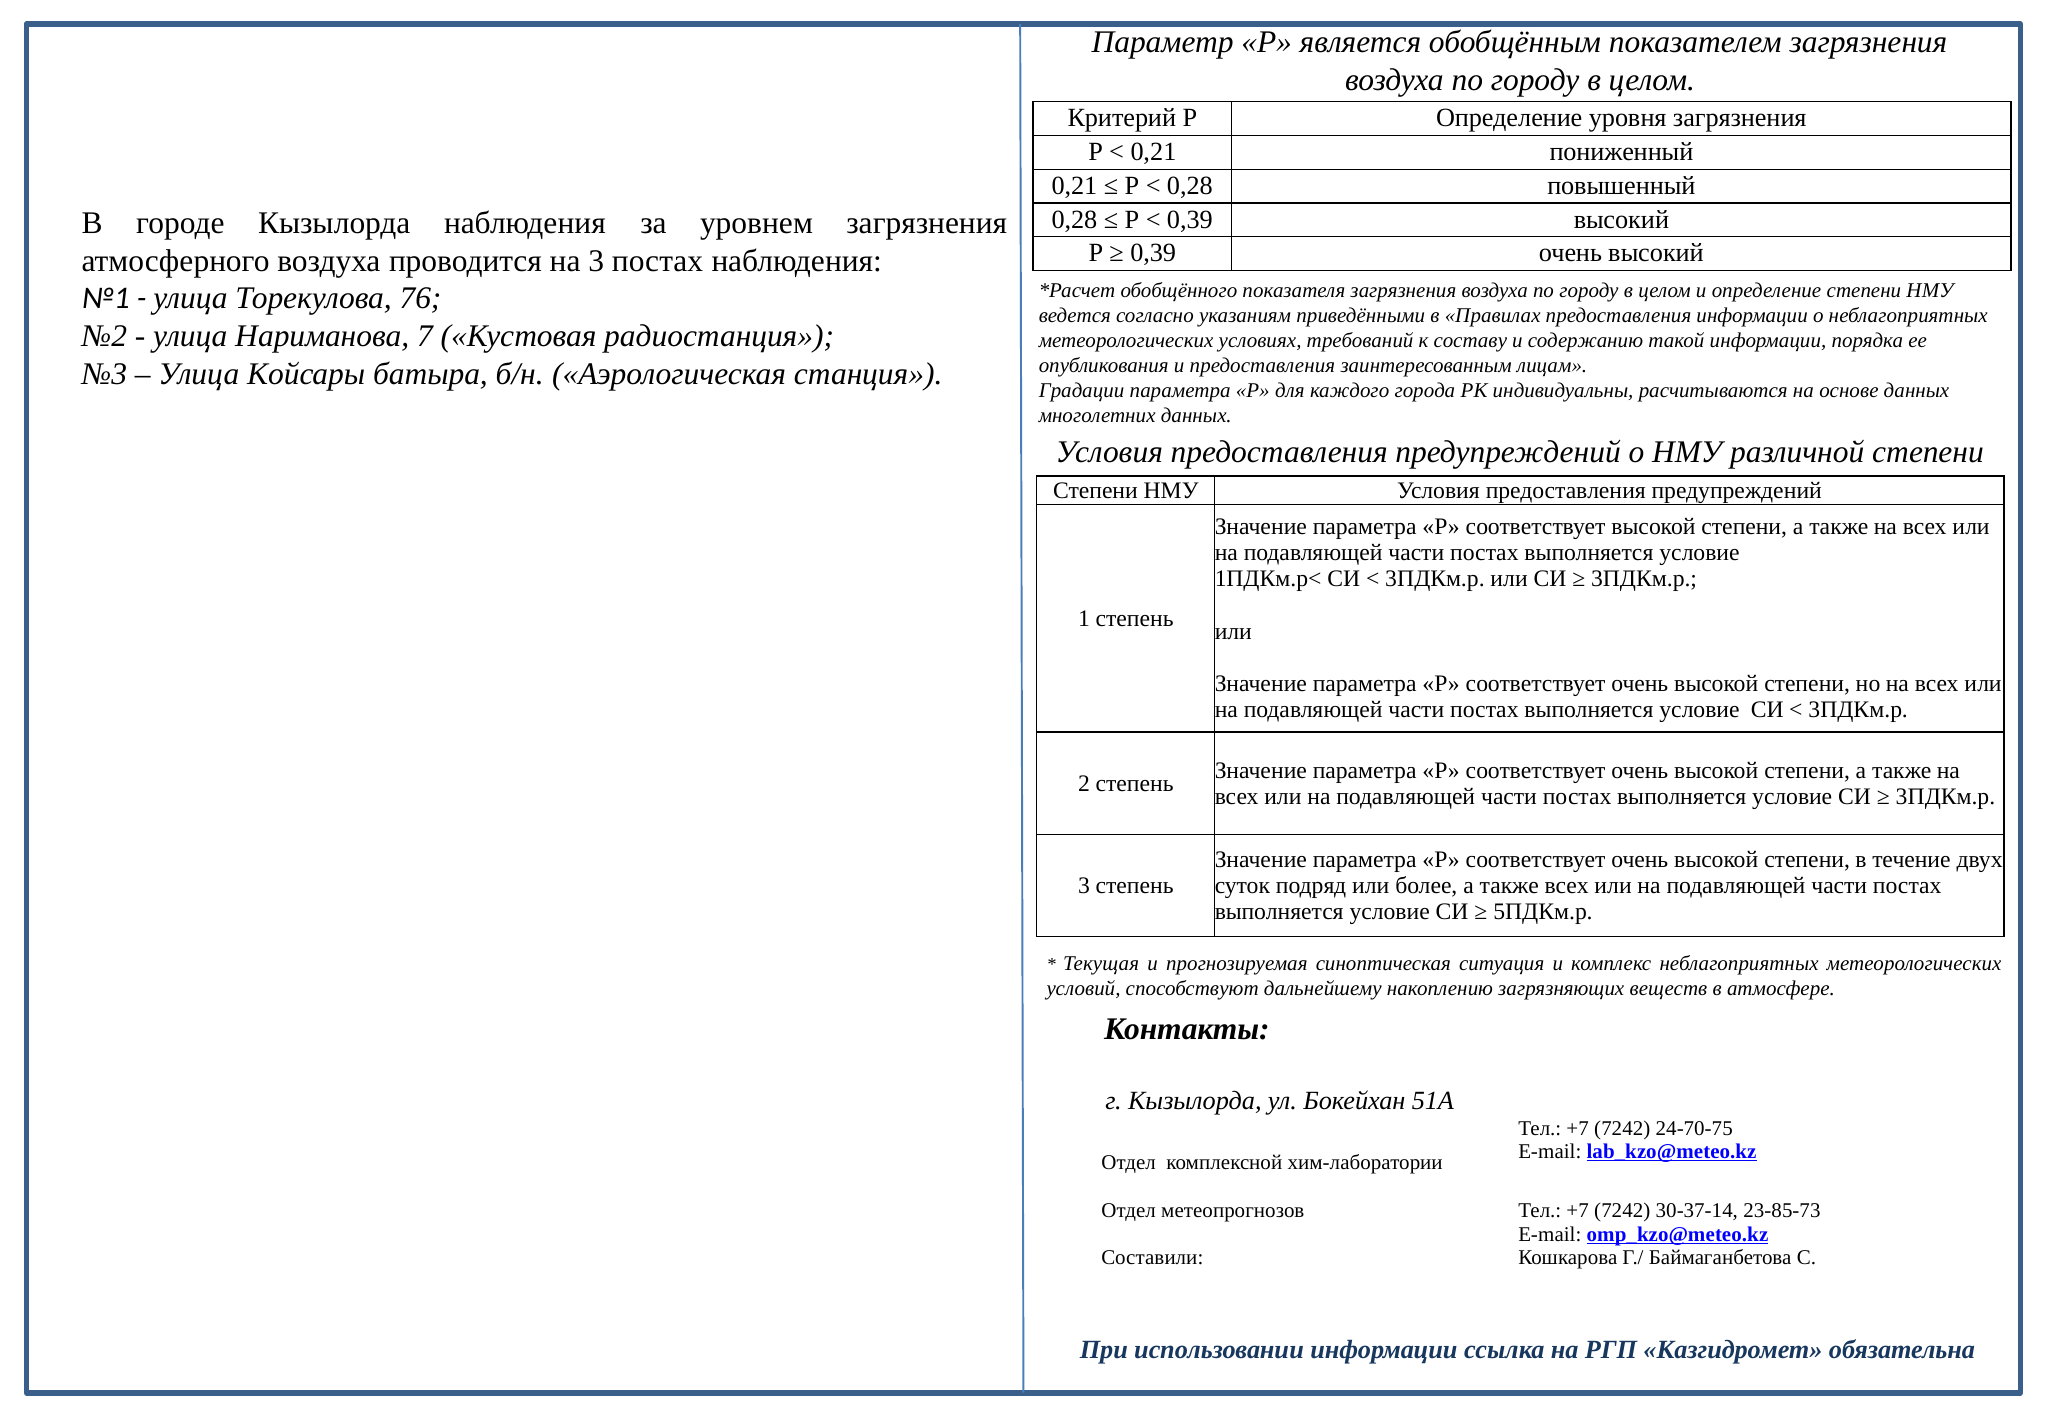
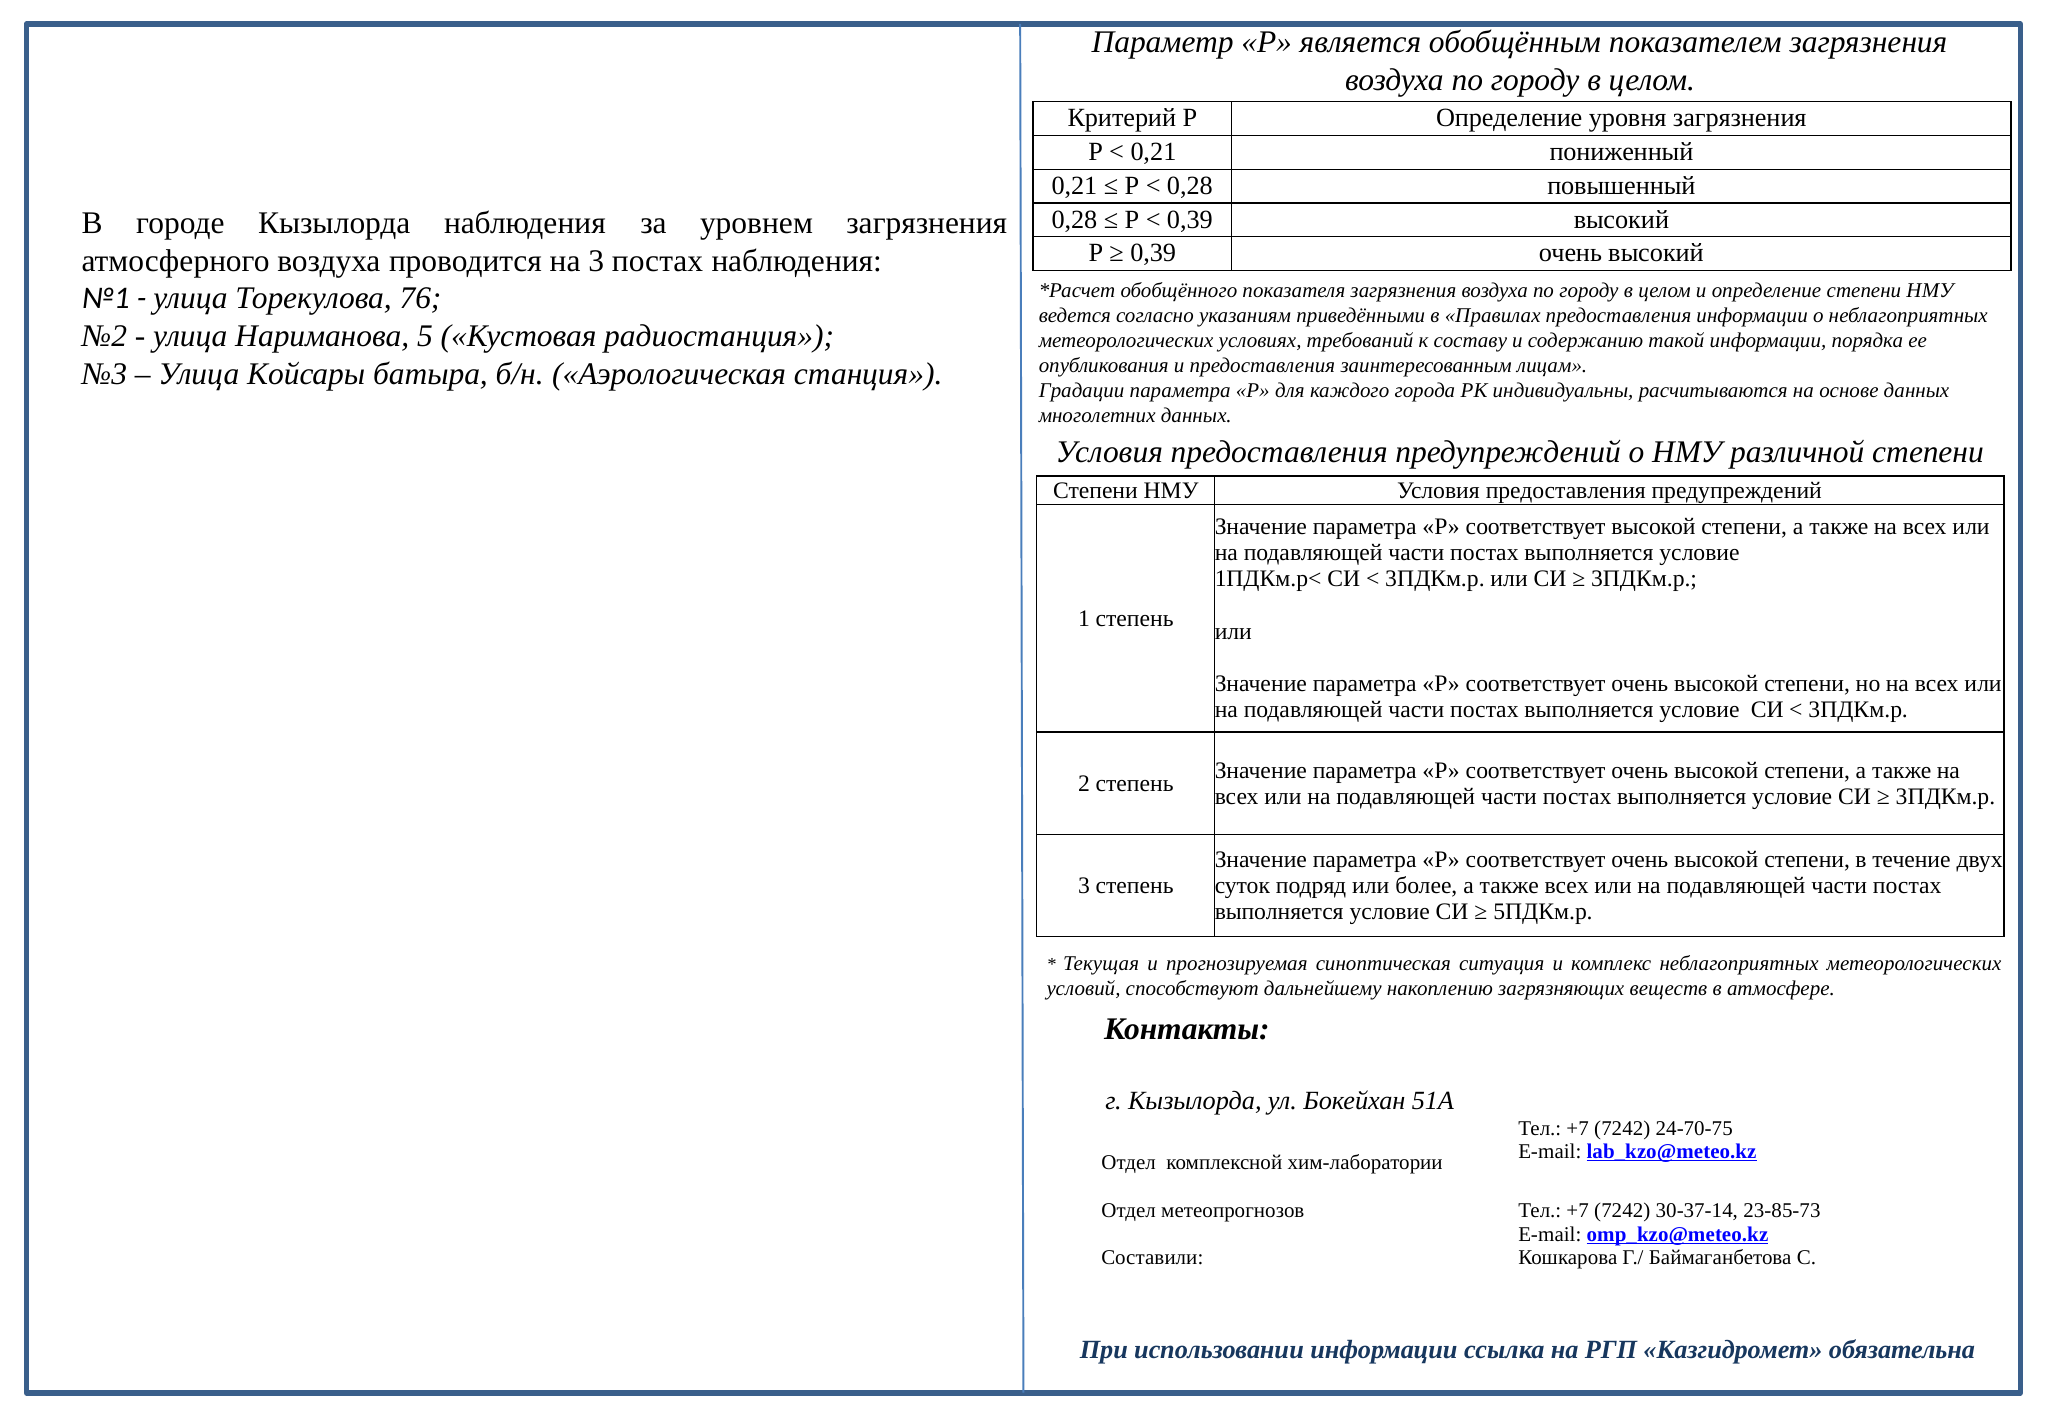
7: 7 -> 5
